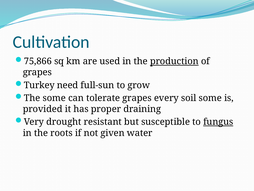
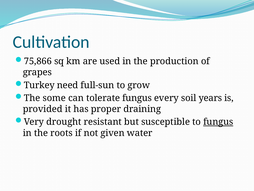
production underline: present -> none
tolerate grapes: grapes -> fungus
soil some: some -> years
